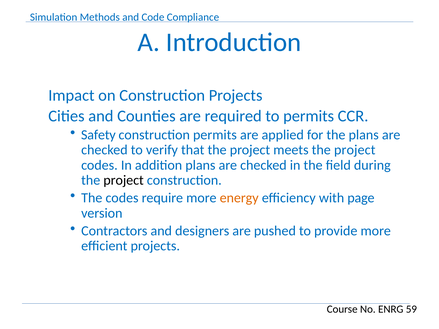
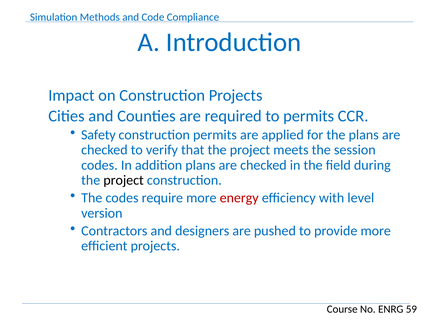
meets the project: project -> session
energy colour: orange -> red
page: page -> level
